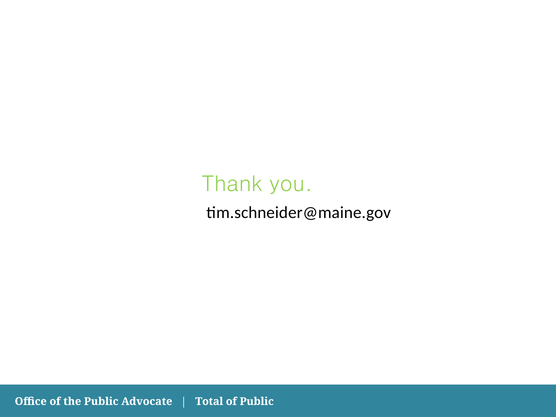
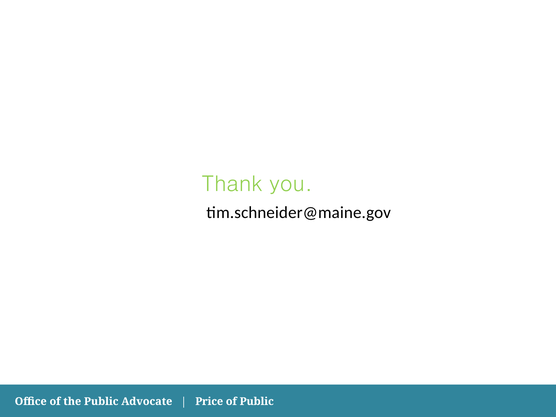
Total: Total -> Price
